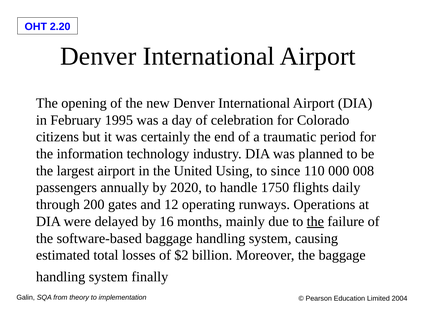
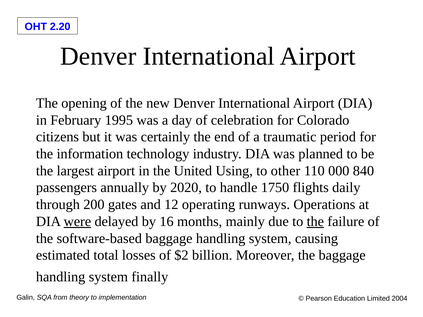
since: since -> other
008: 008 -> 840
were underline: none -> present
